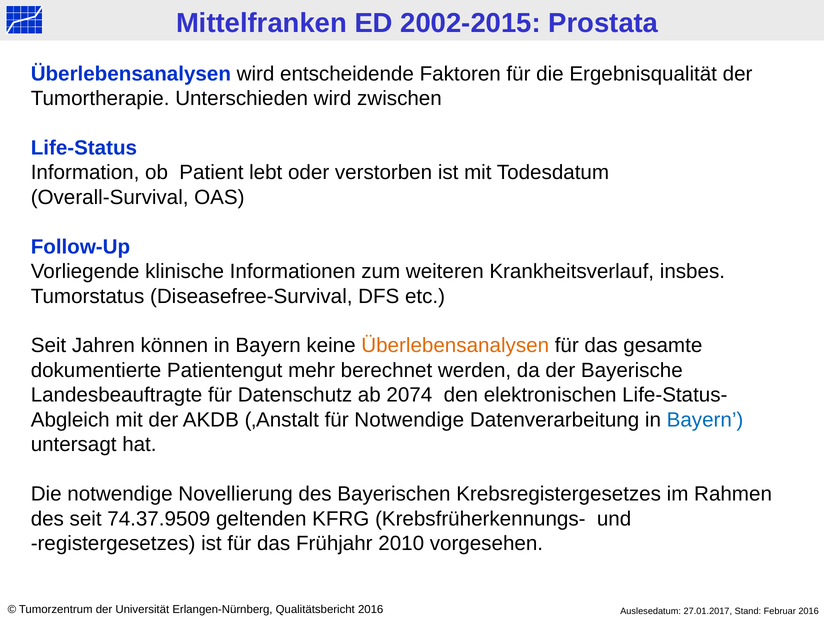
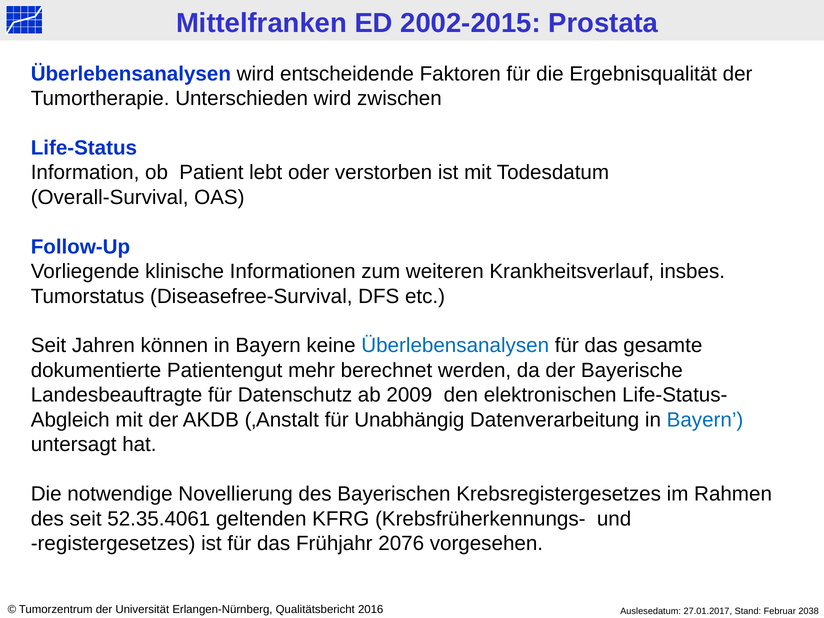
Überlebensanalysen at (455, 346) colour: orange -> blue
2074: 2074 -> 2009
für Notwendige: Notwendige -> Unabhängig
74.37.9509: 74.37.9509 -> 52.35.4061
2010: 2010 -> 2076
2016 at (809, 611): 2016 -> 2038
